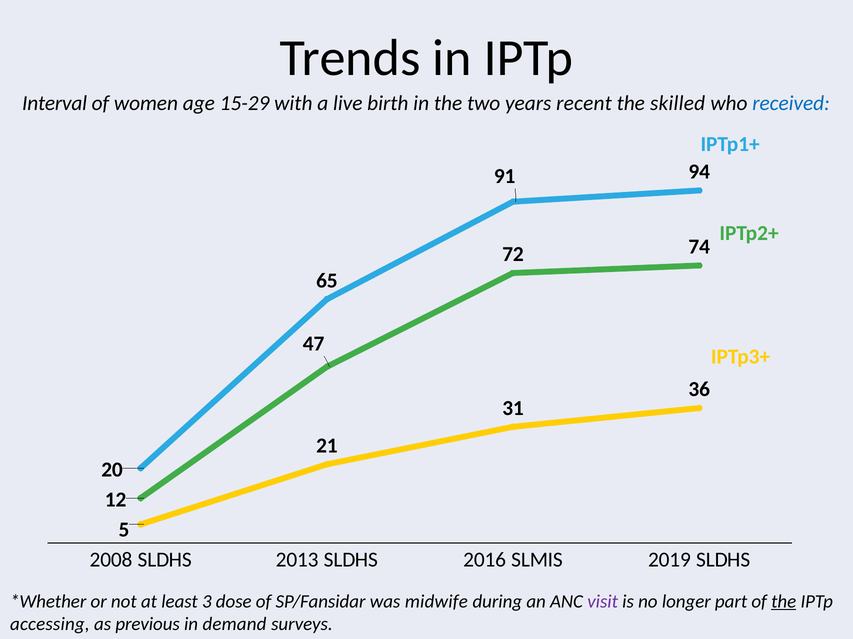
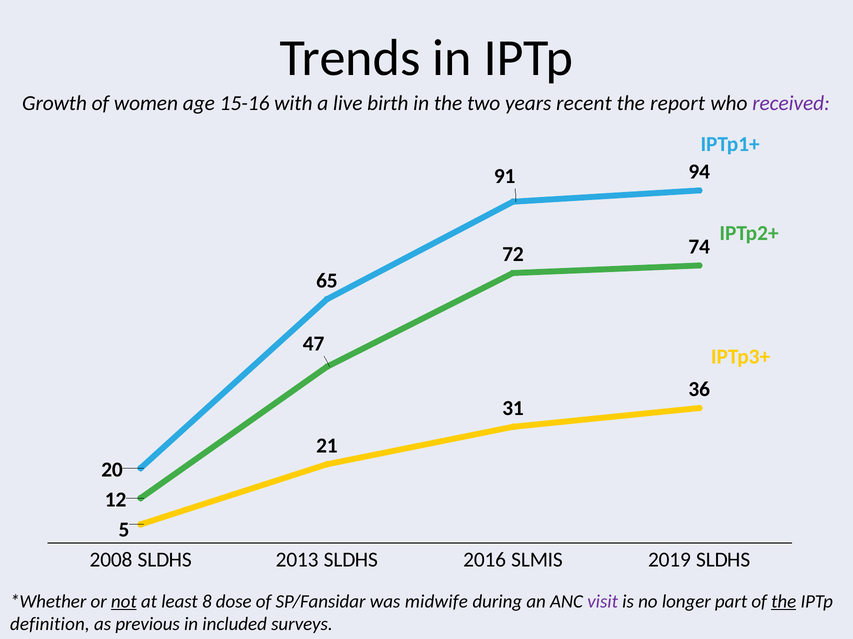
Interval: Interval -> Growth
15-29: 15-29 -> 15-16
skilled: skilled -> report
received colour: blue -> purple
not underline: none -> present
3: 3 -> 8
accessing: accessing -> definition
demand: demand -> included
